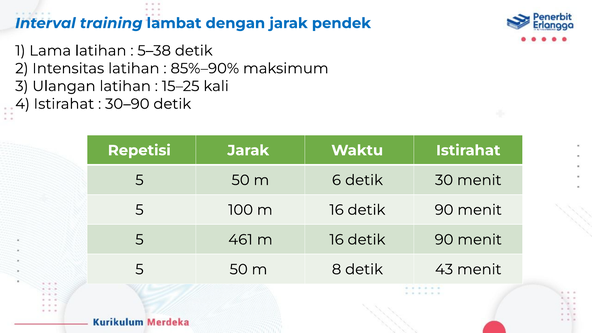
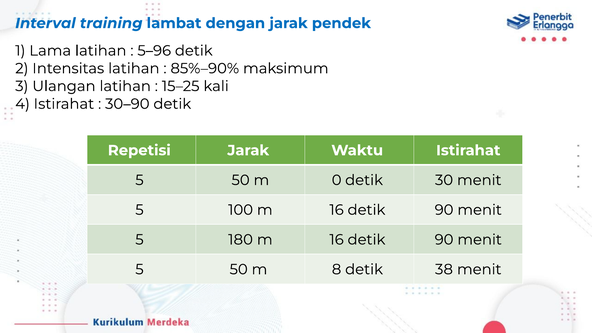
5–38: 5–38 -> 5–96
6: 6 -> 0
461: 461 -> 180
43: 43 -> 38
